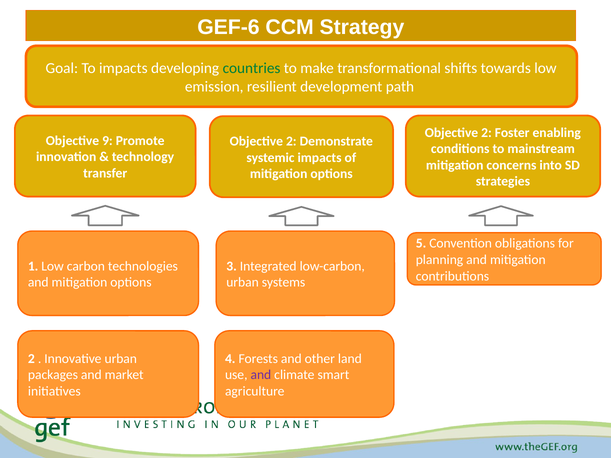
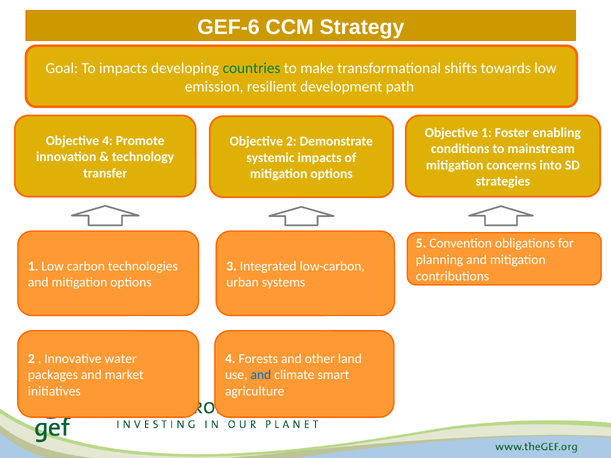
2 at (486, 133): 2 -> 1
Objective 9: 9 -> 4
Innovative urban: urban -> water
and at (261, 375) colour: purple -> blue
